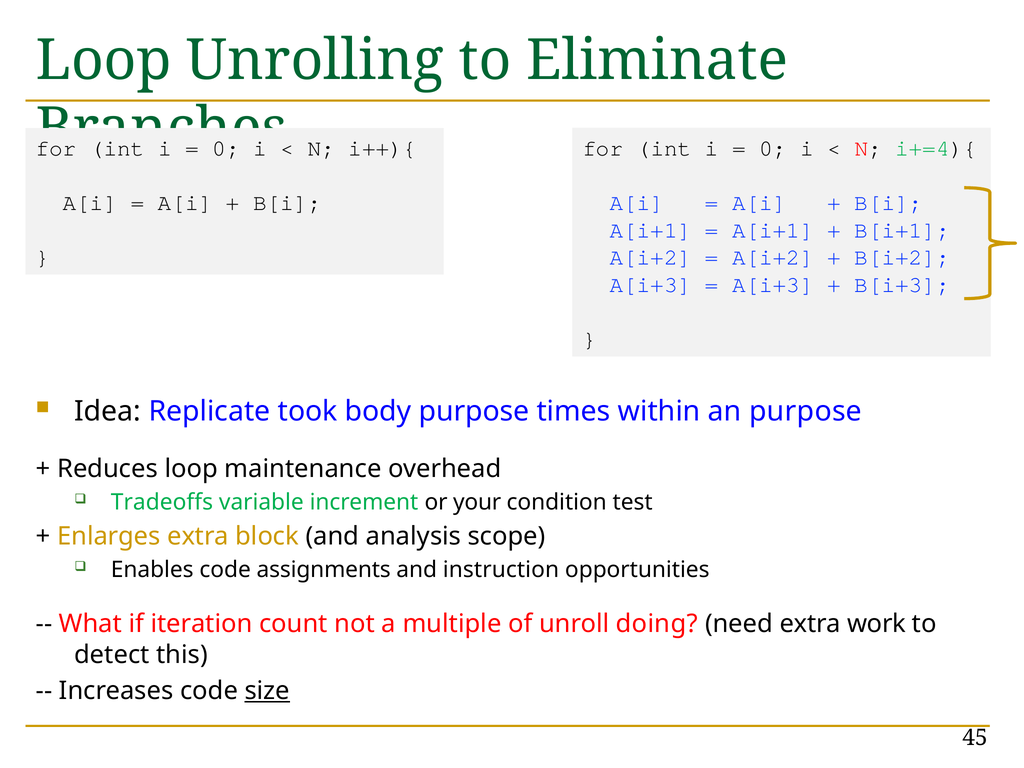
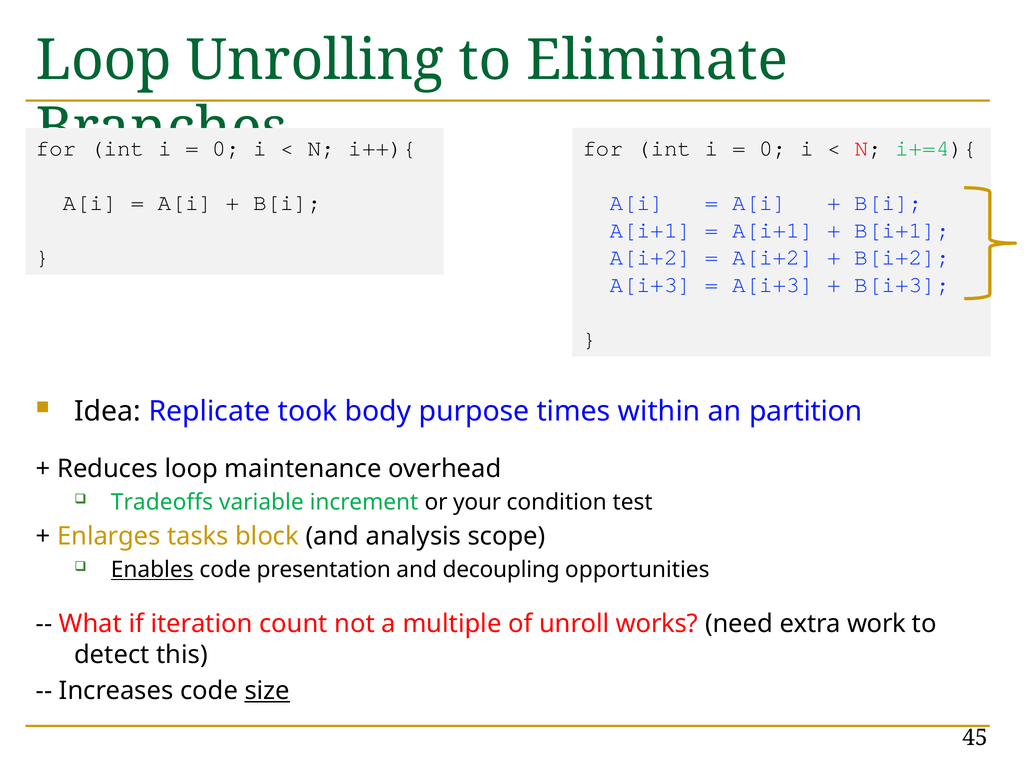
an purpose: purpose -> partition
Enlarges extra: extra -> tasks
Enables underline: none -> present
assignments: assignments -> presentation
instruction: instruction -> decoupling
doing: doing -> works
